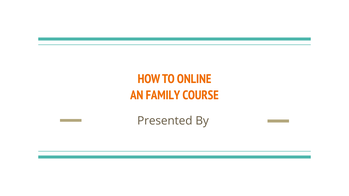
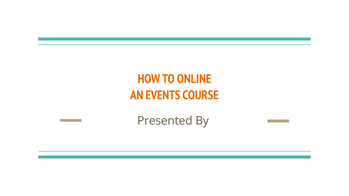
FAMILY: FAMILY -> EVENTS
